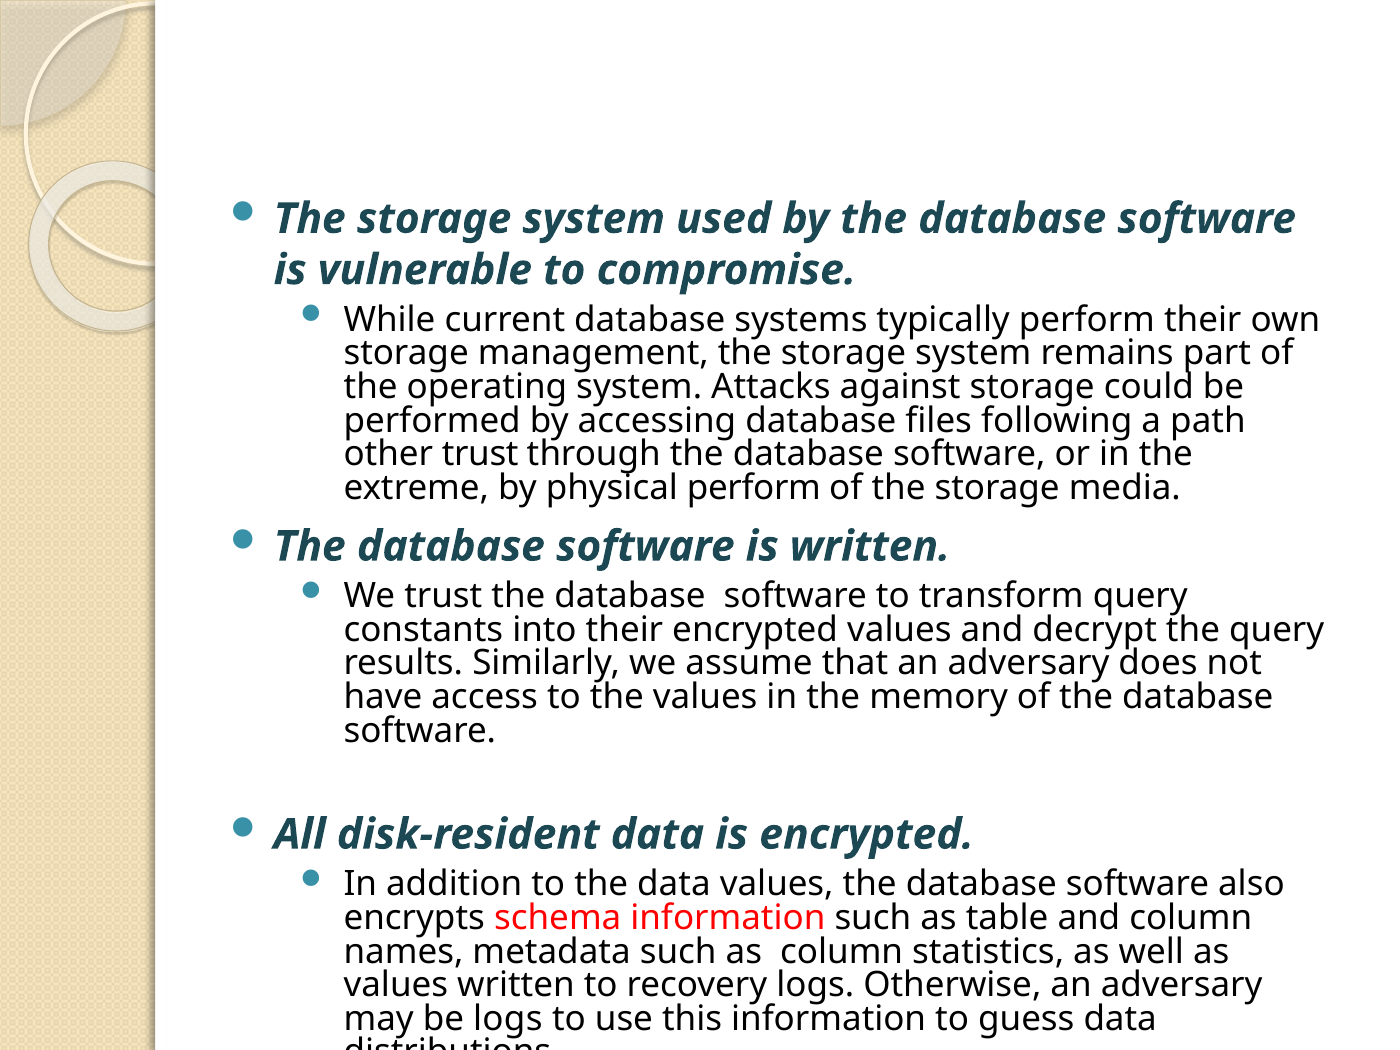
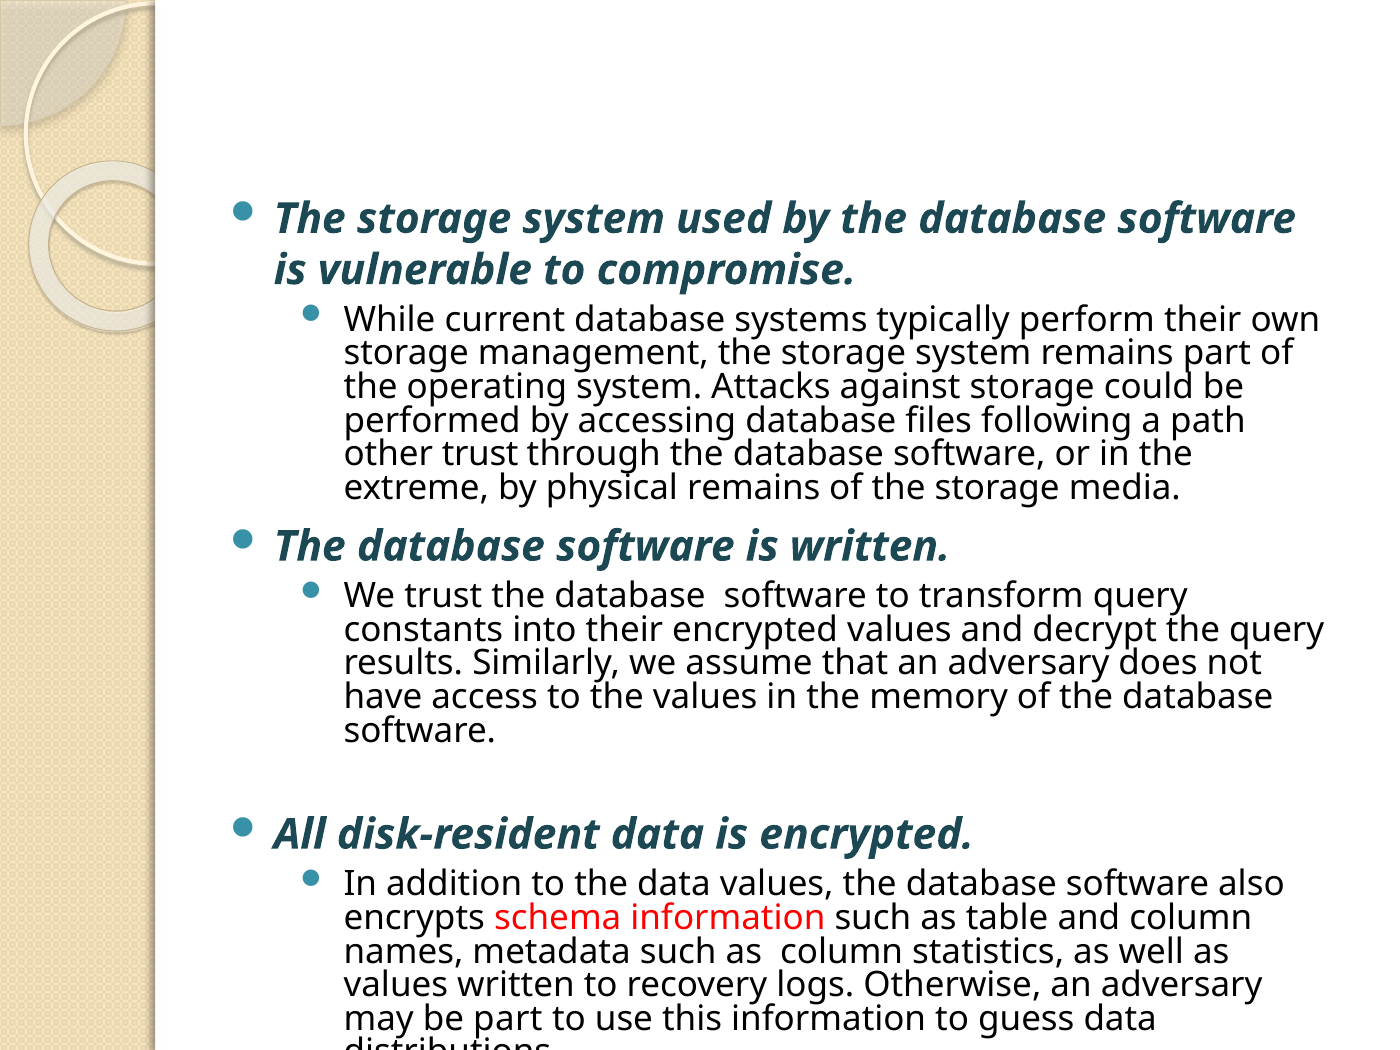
physical perform: perform -> remains
be logs: logs -> part
